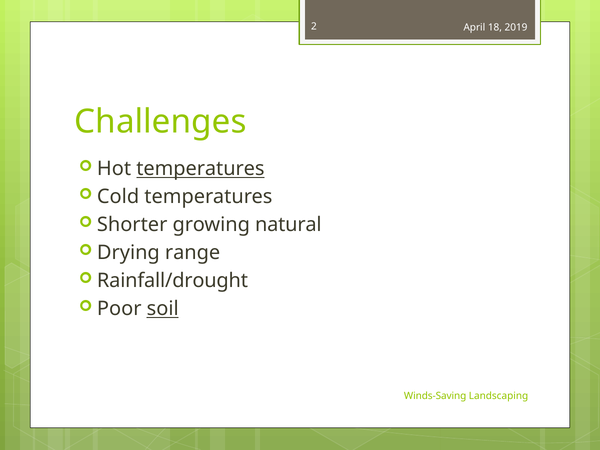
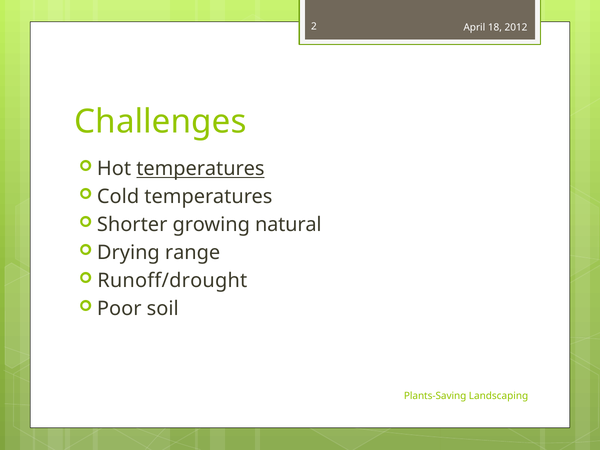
2019: 2019 -> 2012
Rainfall/drought: Rainfall/drought -> Runoff/drought
soil underline: present -> none
Winds-Saving: Winds-Saving -> Plants-Saving
